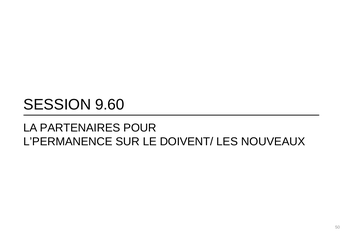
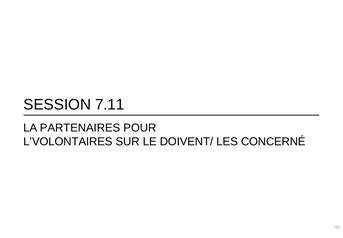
9.60: 9.60 -> 7.11
L’PERMANENCE: L’PERMANENCE -> L’VOLONTAIRES
NOUVEAUX: NOUVEAUX -> CONCERNÉ
